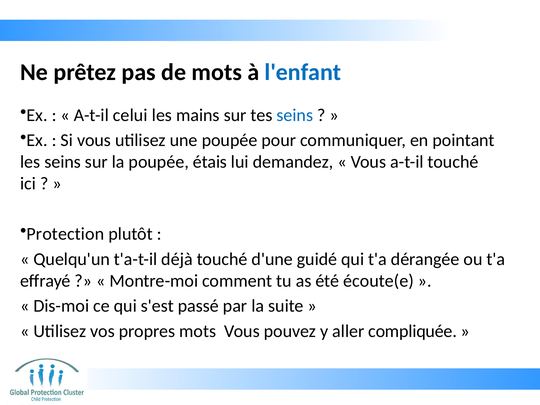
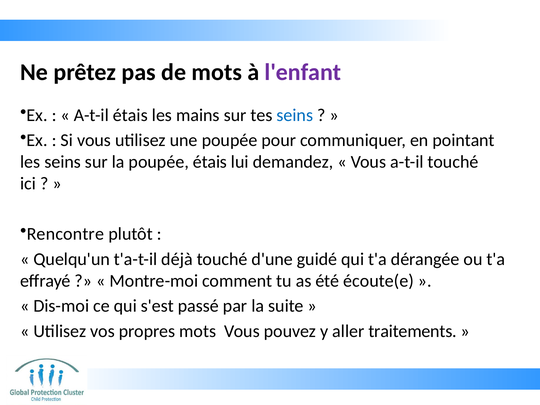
l'enfant colour: blue -> purple
A-t-il celui: celui -> étais
Protection: Protection -> Rencontre
compliquée: compliquée -> traitements
